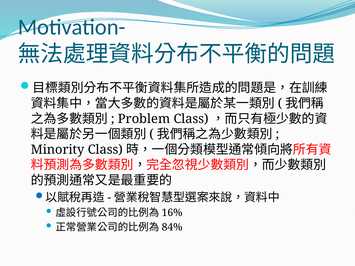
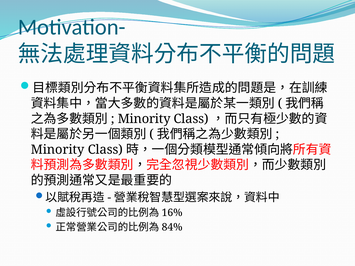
Problem at (144, 119): Problem -> Minority
